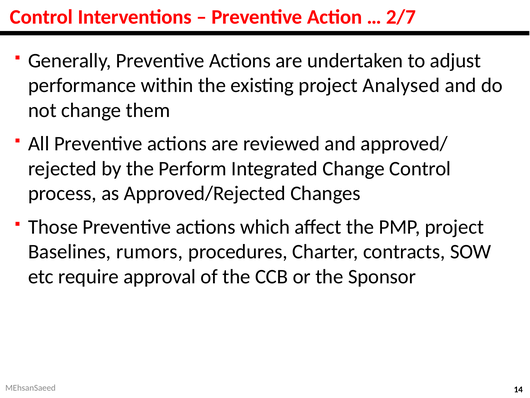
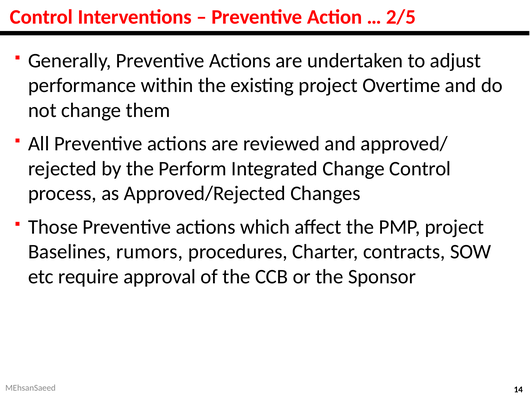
2/7: 2/7 -> 2/5
Analysed: Analysed -> Overtime
